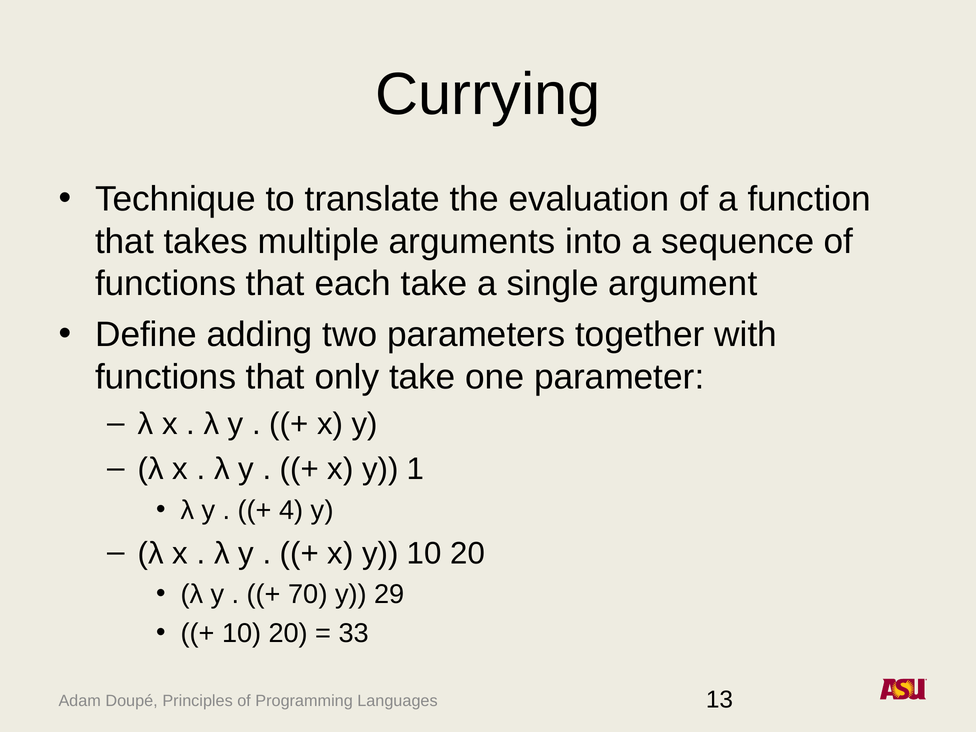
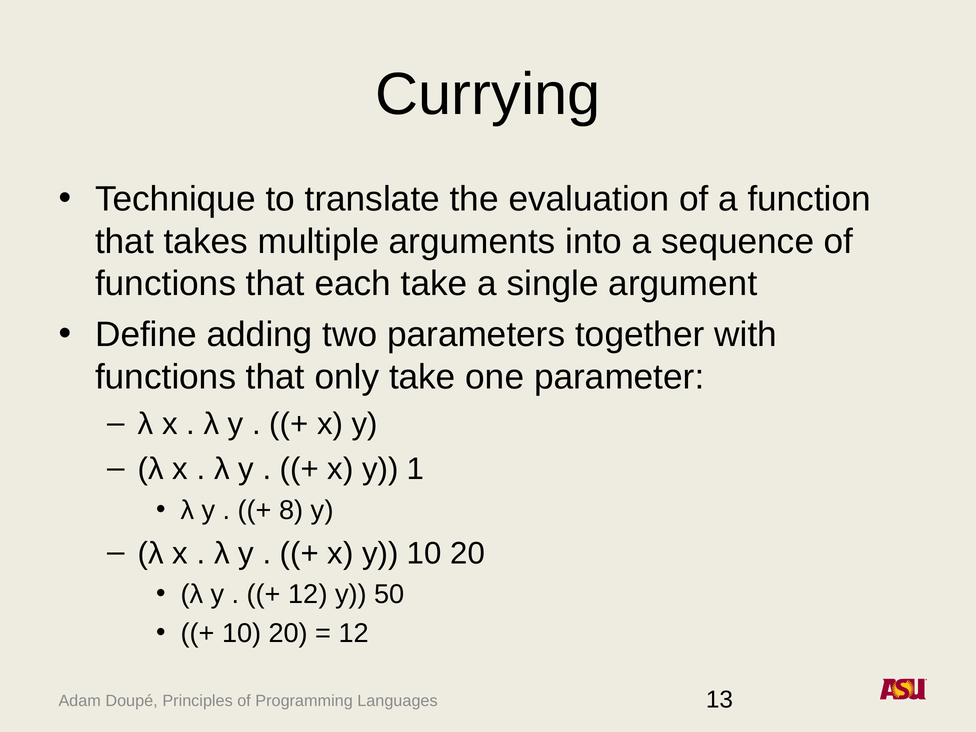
4: 4 -> 8
70 at (308, 594): 70 -> 12
29: 29 -> 50
33 at (354, 633): 33 -> 12
